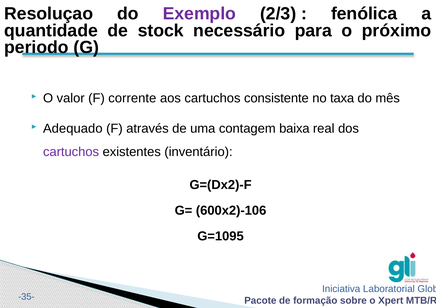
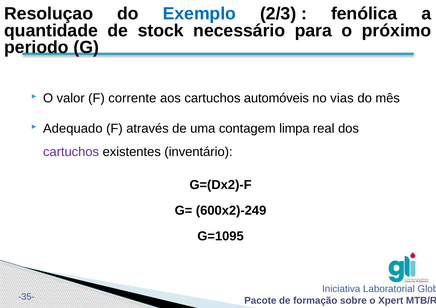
Exemplo colour: purple -> blue
consistente: consistente -> automóveis
taxa: taxa -> vias
baixa: baixa -> limpa
600x2)-106: 600x2)-106 -> 600x2)-249
